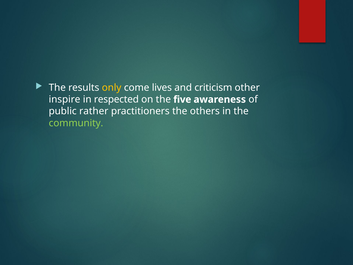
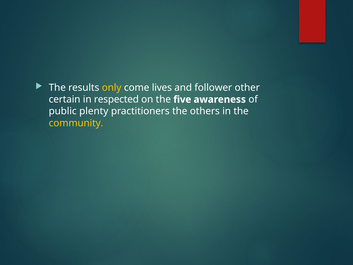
criticism: criticism -> follower
inspire: inspire -> certain
rather: rather -> plenty
community colour: light green -> yellow
